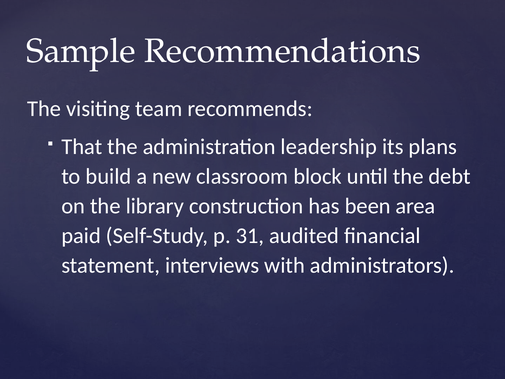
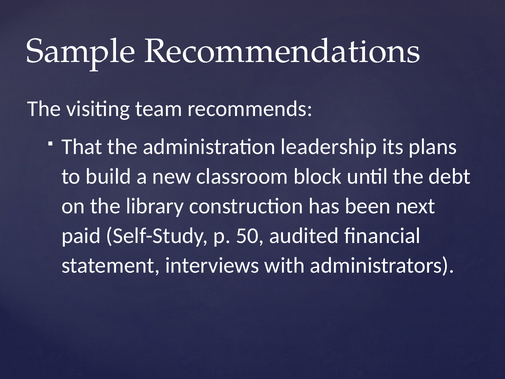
area: area -> next
31: 31 -> 50
